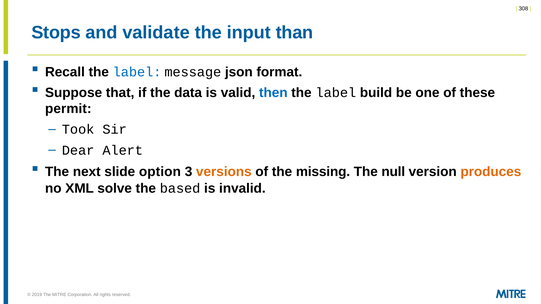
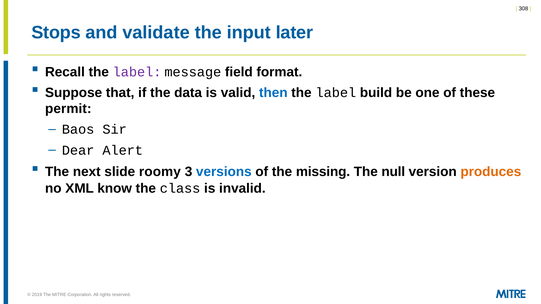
than: than -> later
label at (137, 72) colour: blue -> purple
json: json -> field
Took: Took -> Baos
option: option -> roomy
versions colour: orange -> blue
solve: solve -> know
based: based -> class
